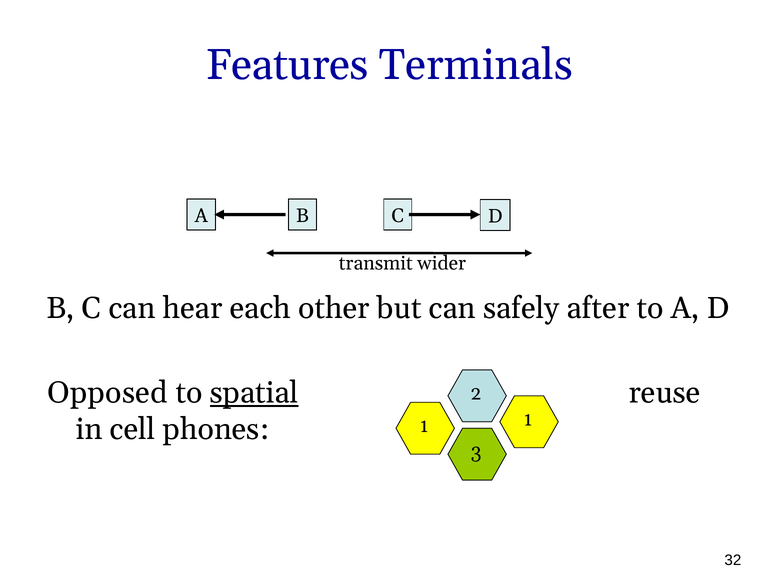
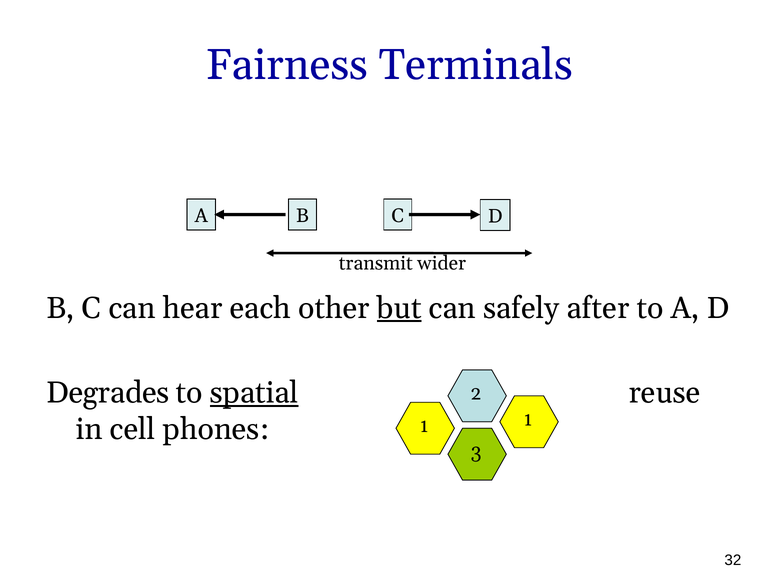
Features: Features -> Fairness
but underline: none -> present
Opposed: Opposed -> Degrades
